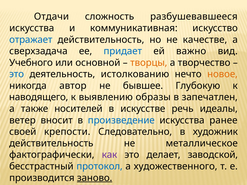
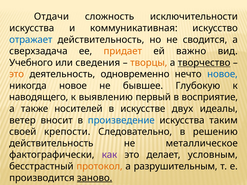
разбушевавшееся: разбушевавшееся -> исключительности
качестве: качестве -> сводится
придает colour: blue -> orange
основной: основной -> сведения
творчество underline: none -> present
это at (17, 74) colour: blue -> orange
истолкованию: истолкованию -> одновременно
новое at (222, 74) colour: orange -> blue
никогда автор: автор -> новое
образы: образы -> первый
запечатлен: запечатлен -> восприятие
речь: речь -> двух
ранее: ранее -> таким
художник: художник -> решению
заводской: заводской -> условным
протокол colour: blue -> orange
художественного: художественного -> разрушительным
